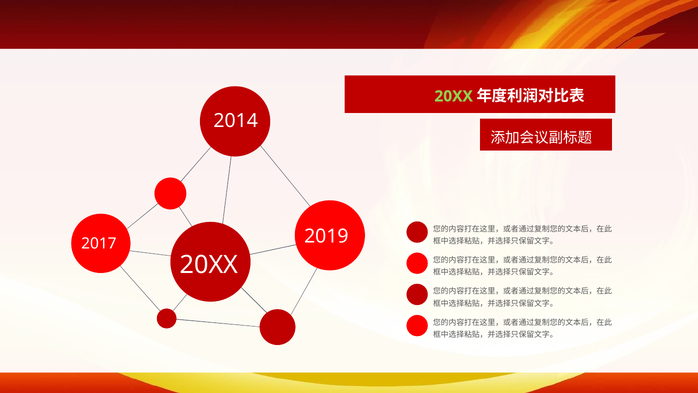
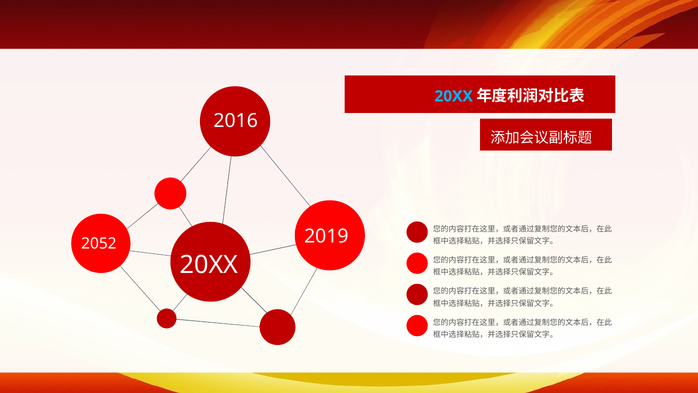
20XX at (454, 96) colour: light green -> light blue
2014: 2014 -> 2016
2017: 2017 -> 2052
